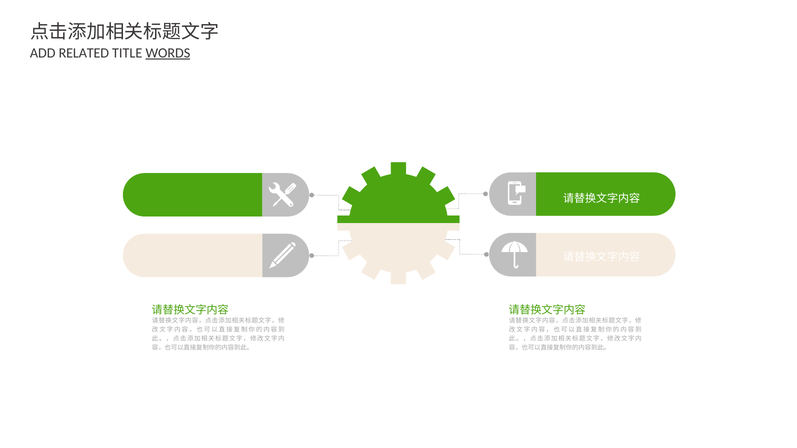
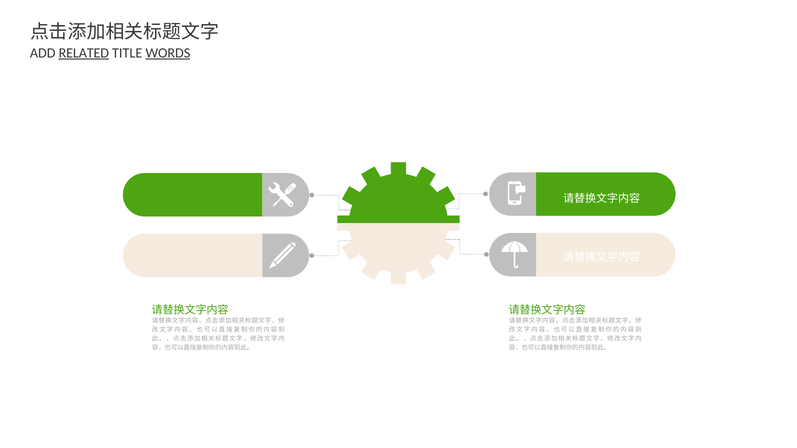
RELATED underline: none -> present
